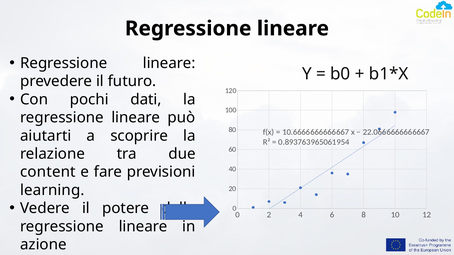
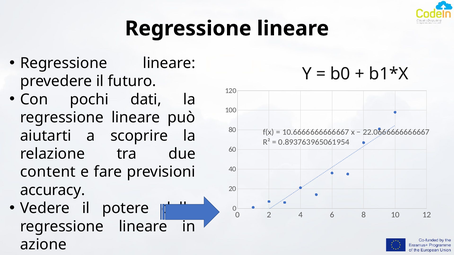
learning: learning -> accuracy
